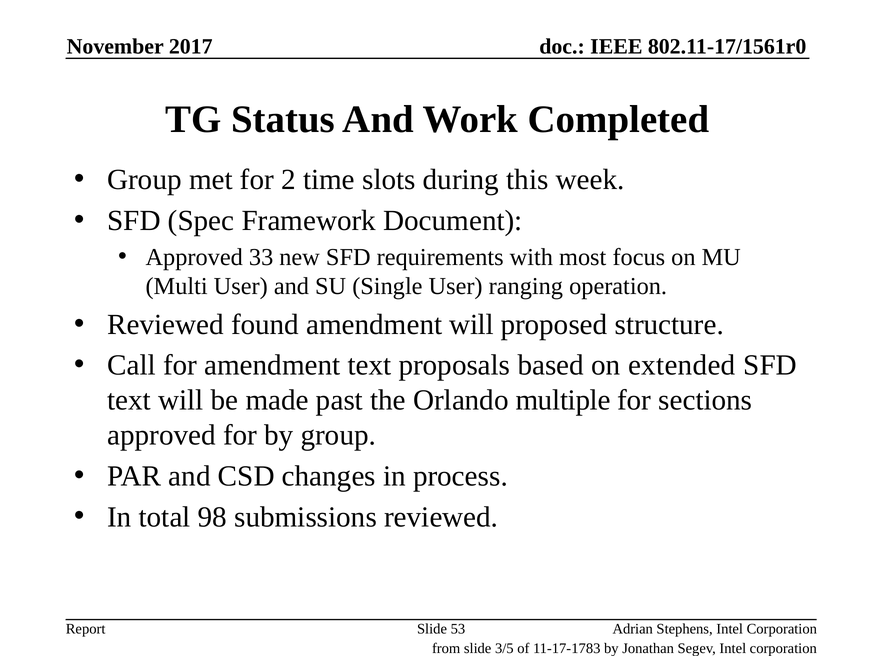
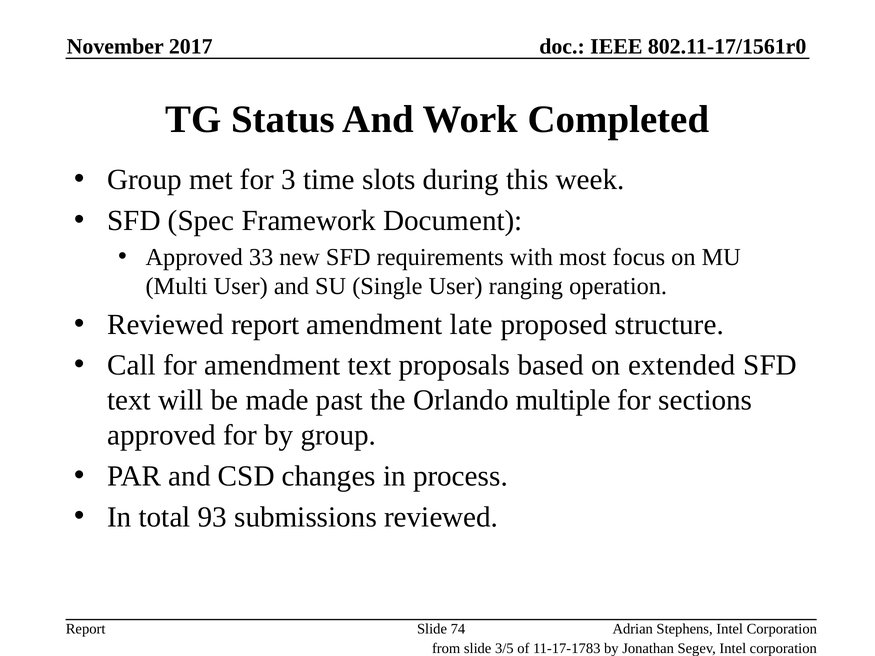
2: 2 -> 3
Reviewed found: found -> report
amendment will: will -> late
98: 98 -> 93
53: 53 -> 74
